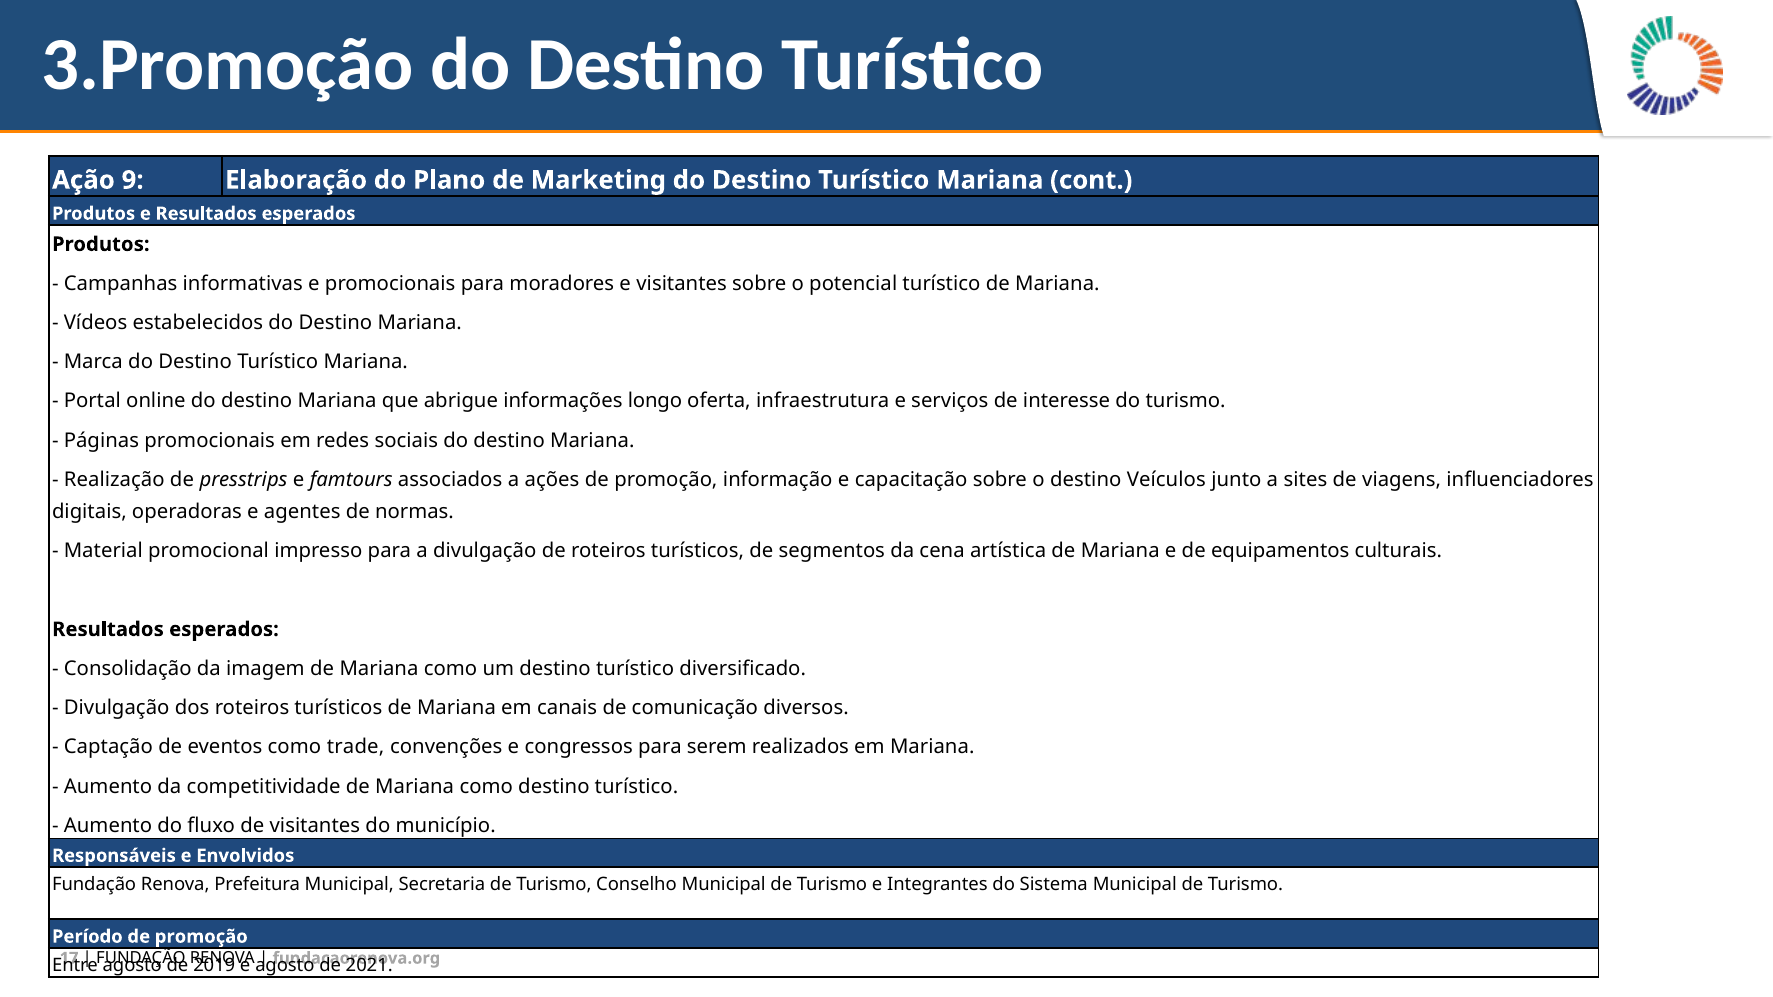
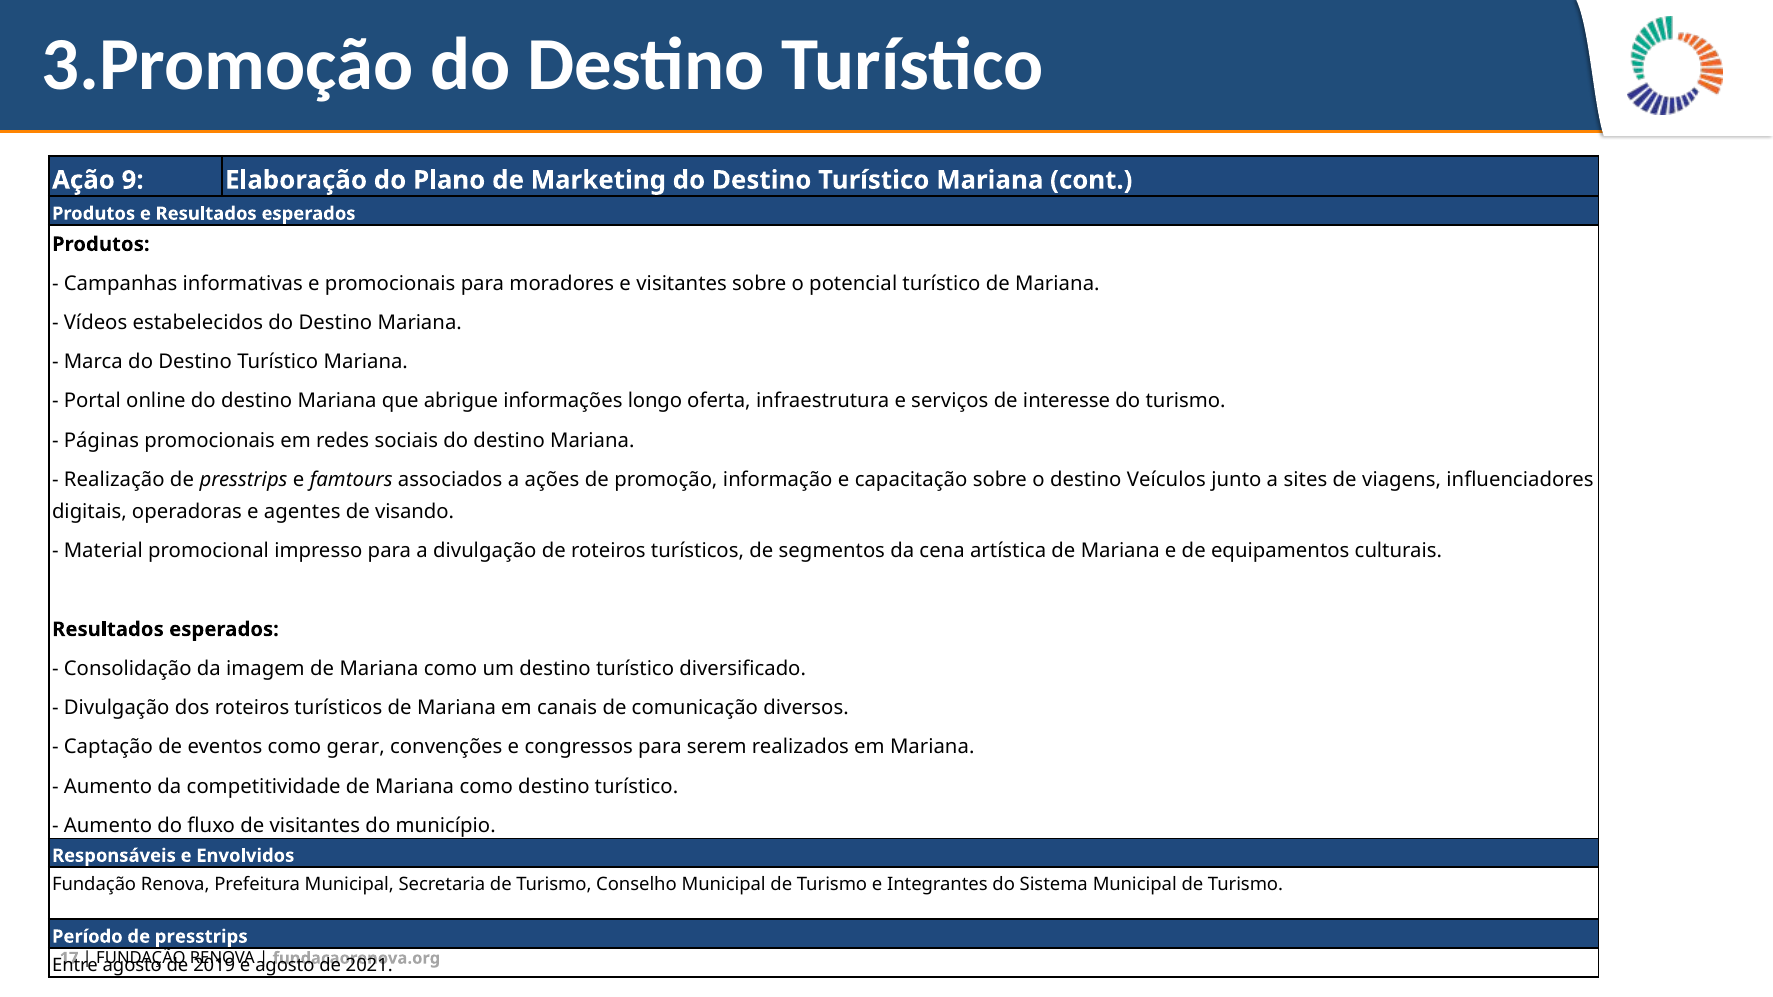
normas: normas -> visando
trade: trade -> gerar
Período de promoção: promoção -> presstrips
